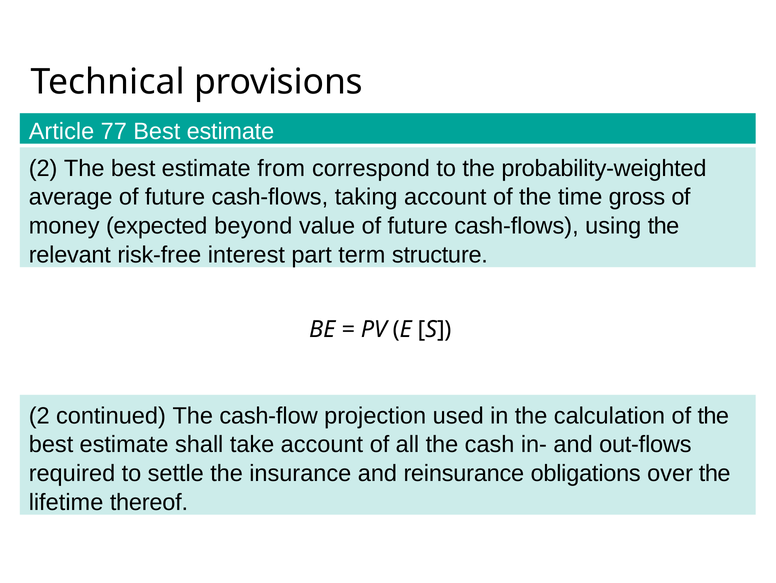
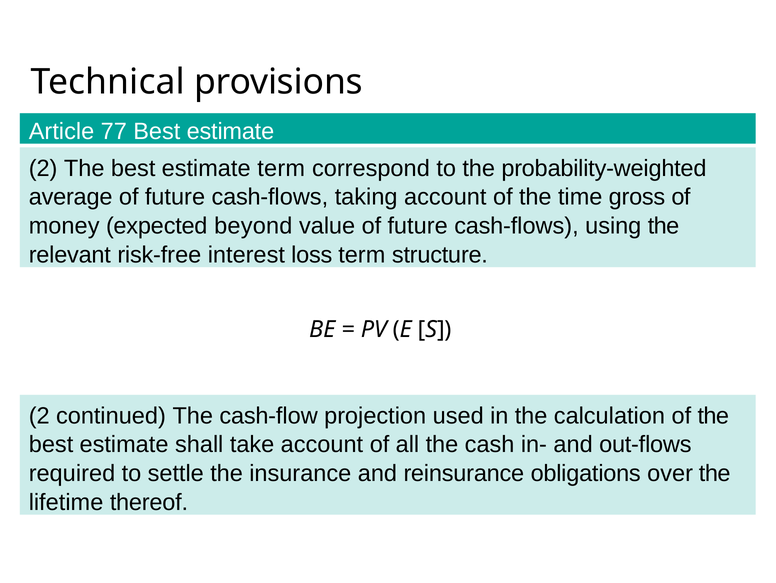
estimate from: from -> term
part: part -> loss
